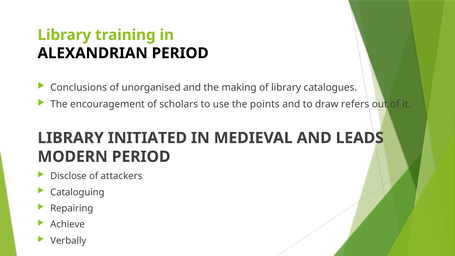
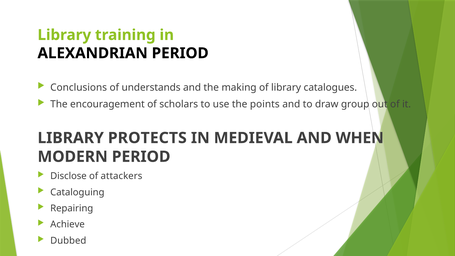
unorganised: unorganised -> understands
refers: refers -> group
INITIATED: INITIATED -> PROTECTS
LEADS: LEADS -> WHEN
Verbally: Verbally -> Dubbed
